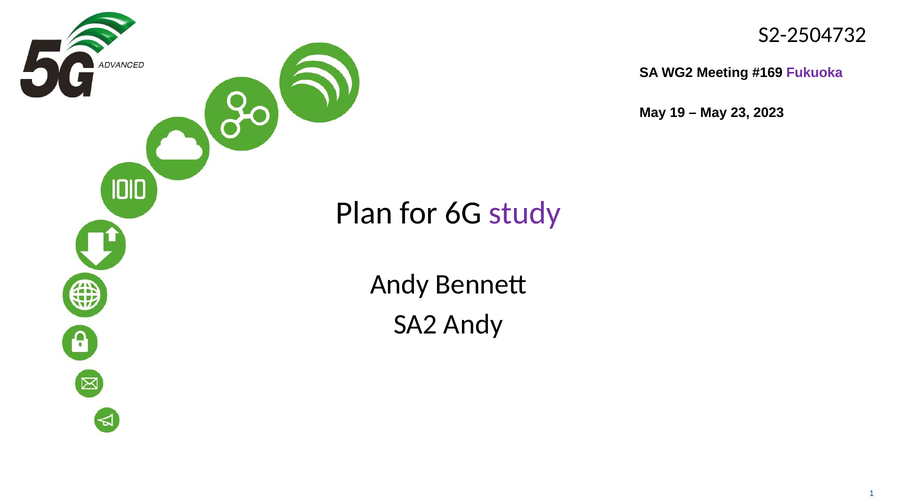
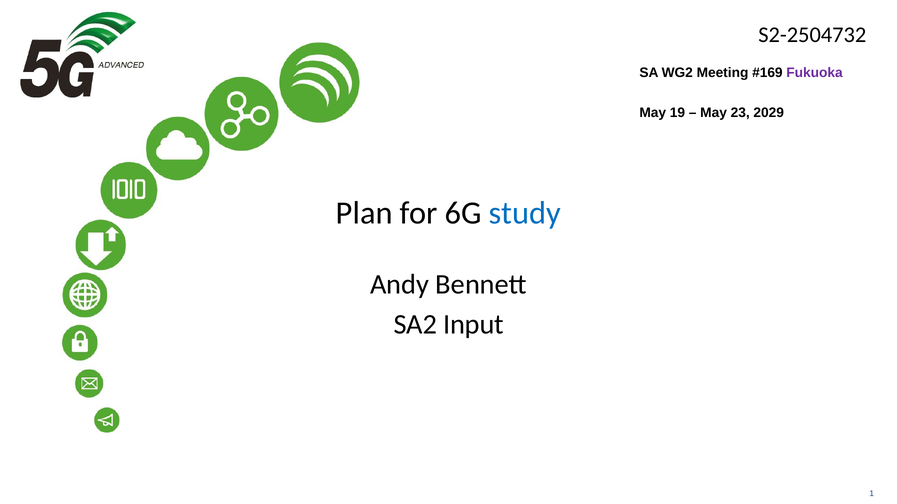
2023: 2023 -> 2029
study colour: purple -> blue
SA2 Andy: Andy -> Input
